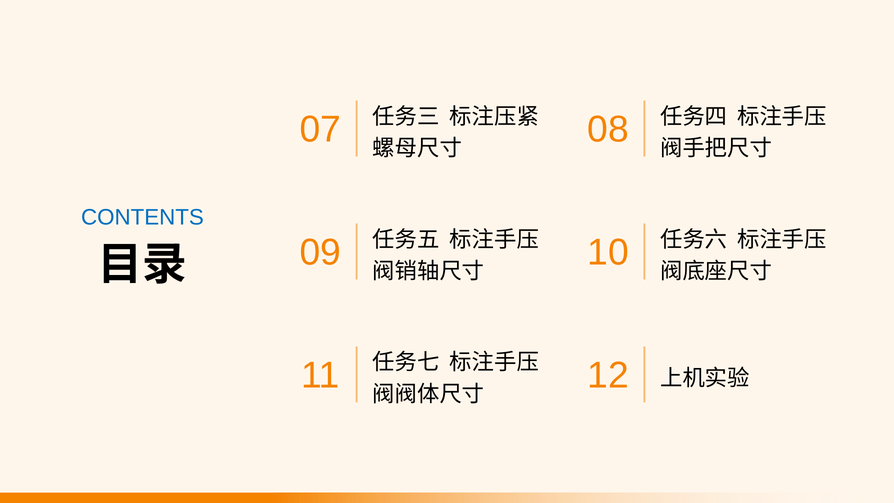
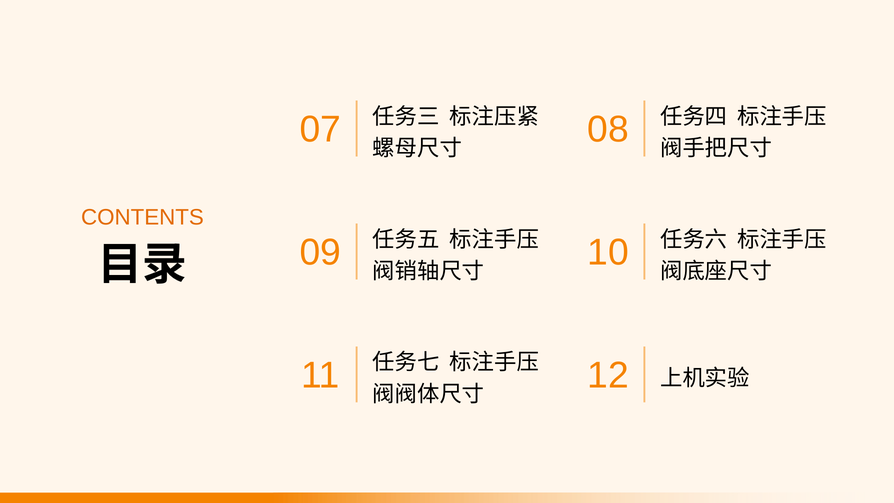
CONTENTS colour: blue -> orange
